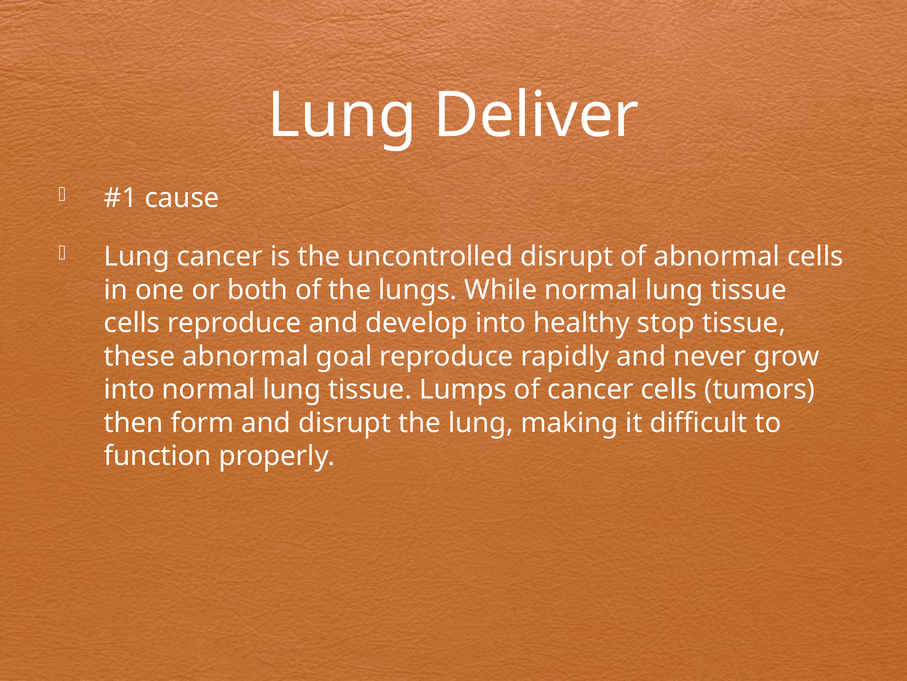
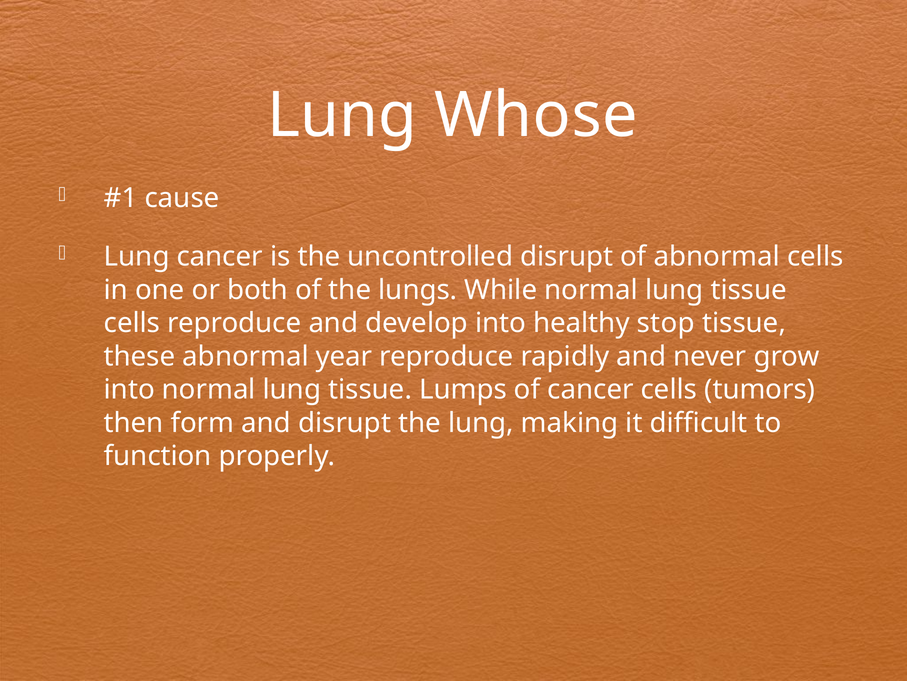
Deliver: Deliver -> Whose
goal: goal -> year
